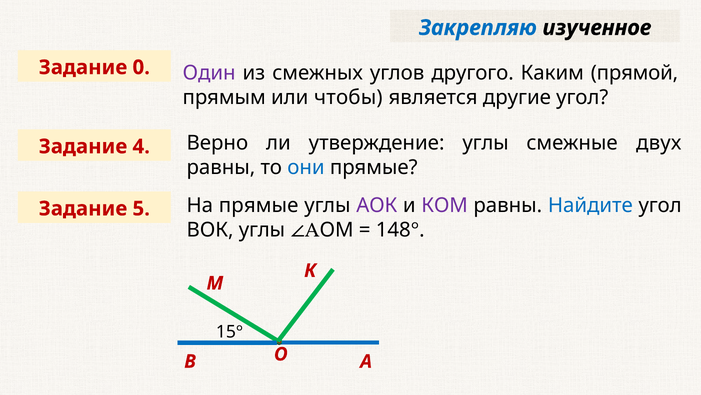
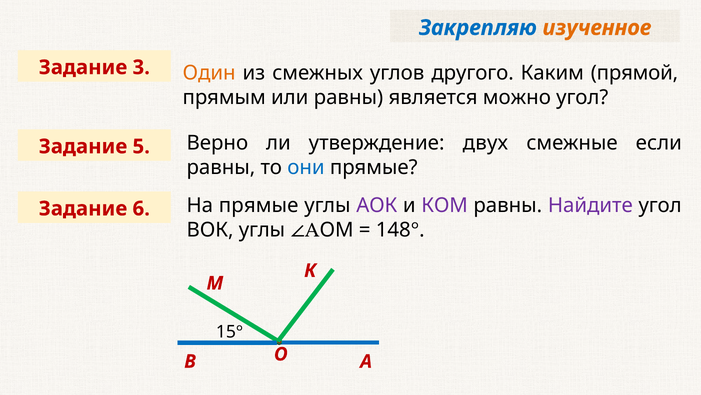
изученное colour: black -> orange
0: 0 -> 3
Один colour: purple -> orange
или чтобы: чтобы -> равны
другие: другие -> можно
утверждение углы: углы -> двух
двух: двух -> если
4: 4 -> 5
Найдите colour: blue -> purple
5: 5 -> 6
